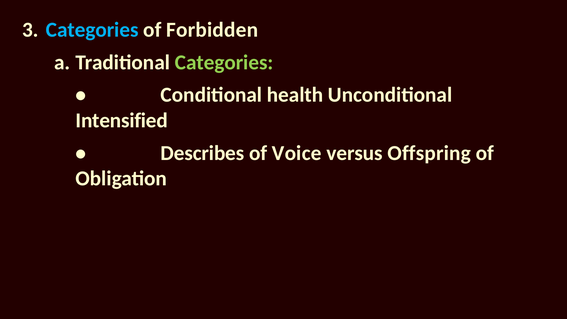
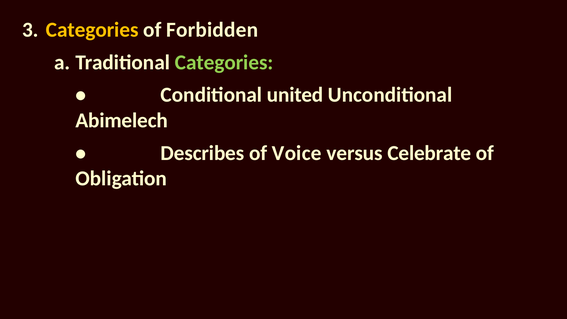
Categories at (92, 30) colour: light blue -> yellow
health: health -> united
Intensified: Intensified -> Abimelech
Offspring: Offspring -> Celebrate
